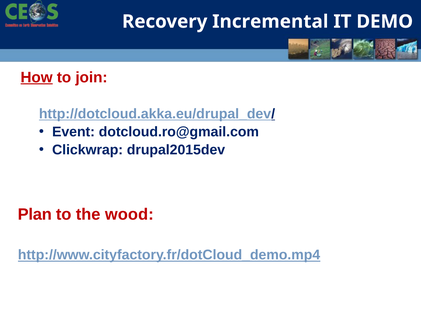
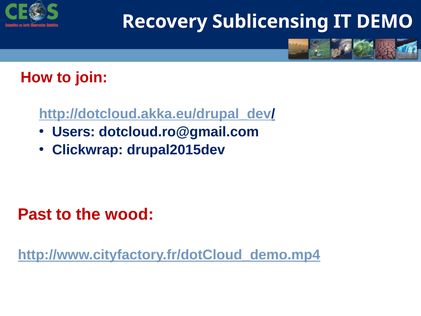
Incremental: Incremental -> Sublicensing
How underline: present -> none
Event: Event -> Users
Plan: Plan -> Past
